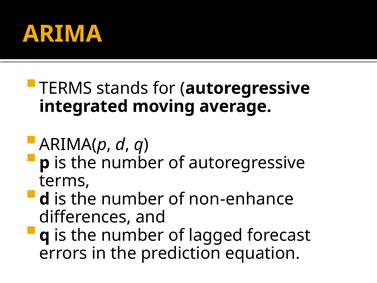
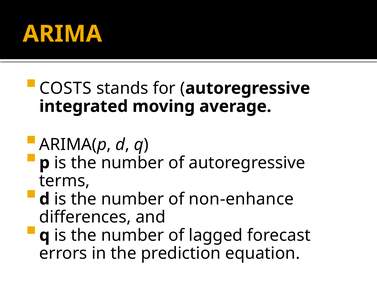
TERMS at (66, 88): TERMS -> COSTS
